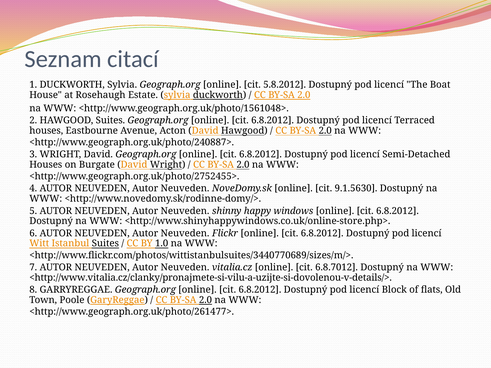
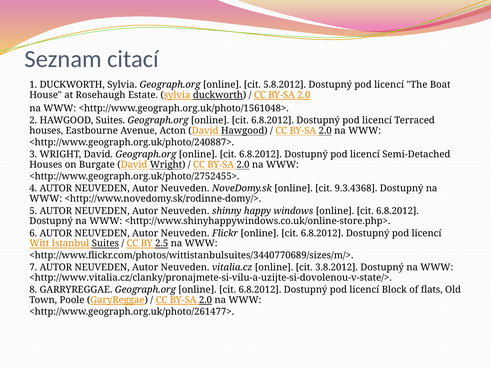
9.1.5630: 9.1.5630 -> 9.3.4368
1.0: 1.0 -> 2.5
6.8.7012: 6.8.7012 -> 3.8.2012
<http://www.vitalia.cz/clanky/pronajmete-si-vilu-a-uzijte-si-dovolenou-v-details/>: <http://www.vitalia.cz/clanky/pronajmete-si-vilu-a-uzijte-si-dovolenou-v-details/> -> <http://www.vitalia.cz/clanky/pronajmete-si-vilu-a-uzijte-si-dovolenou-v-state/>
